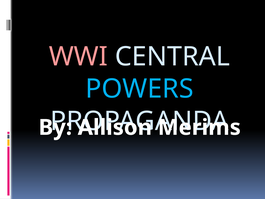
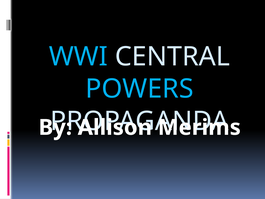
WWI colour: pink -> light blue
